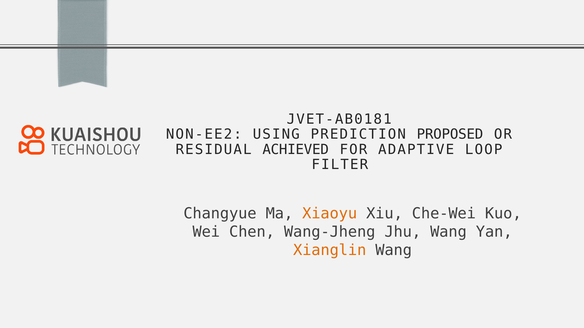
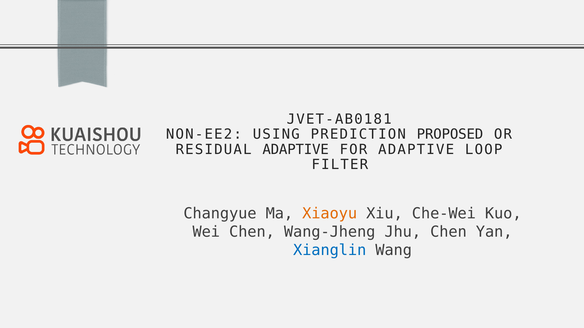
RESIDUAL ACHIEVED: ACHIEVED -> ADAPTIVE
Jhu Wang: Wang -> Chen
Xianglin colour: orange -> blue
